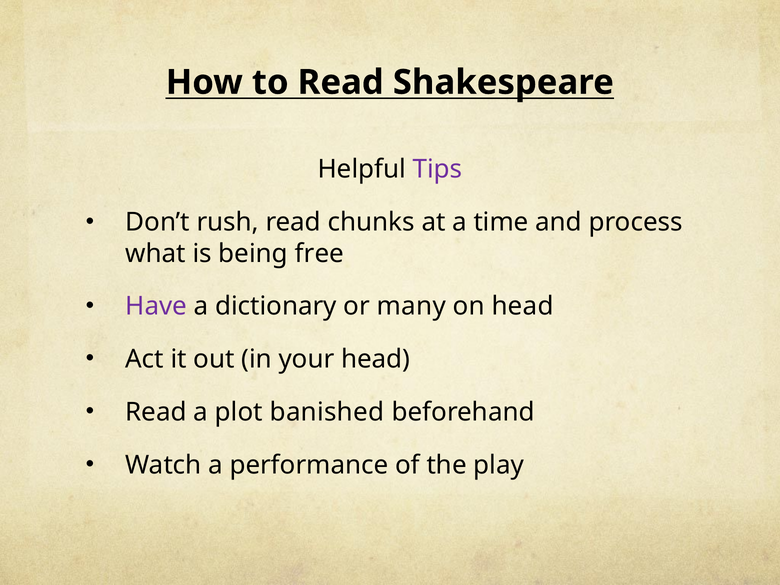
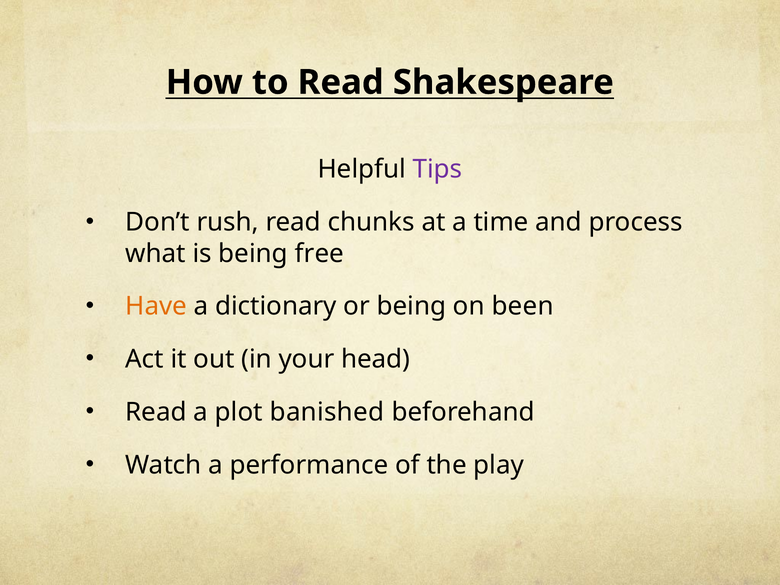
Have colour: purple -> orange
or many: many -> being
on head: head -> been
